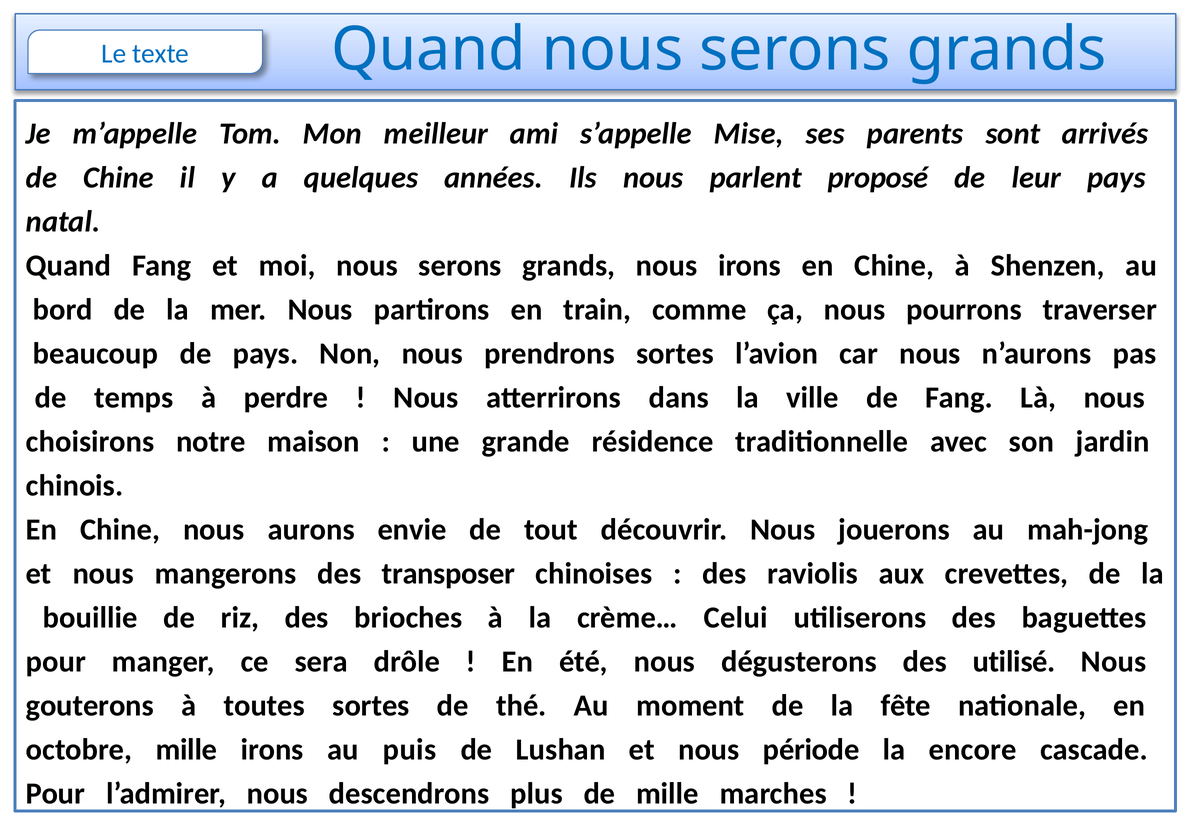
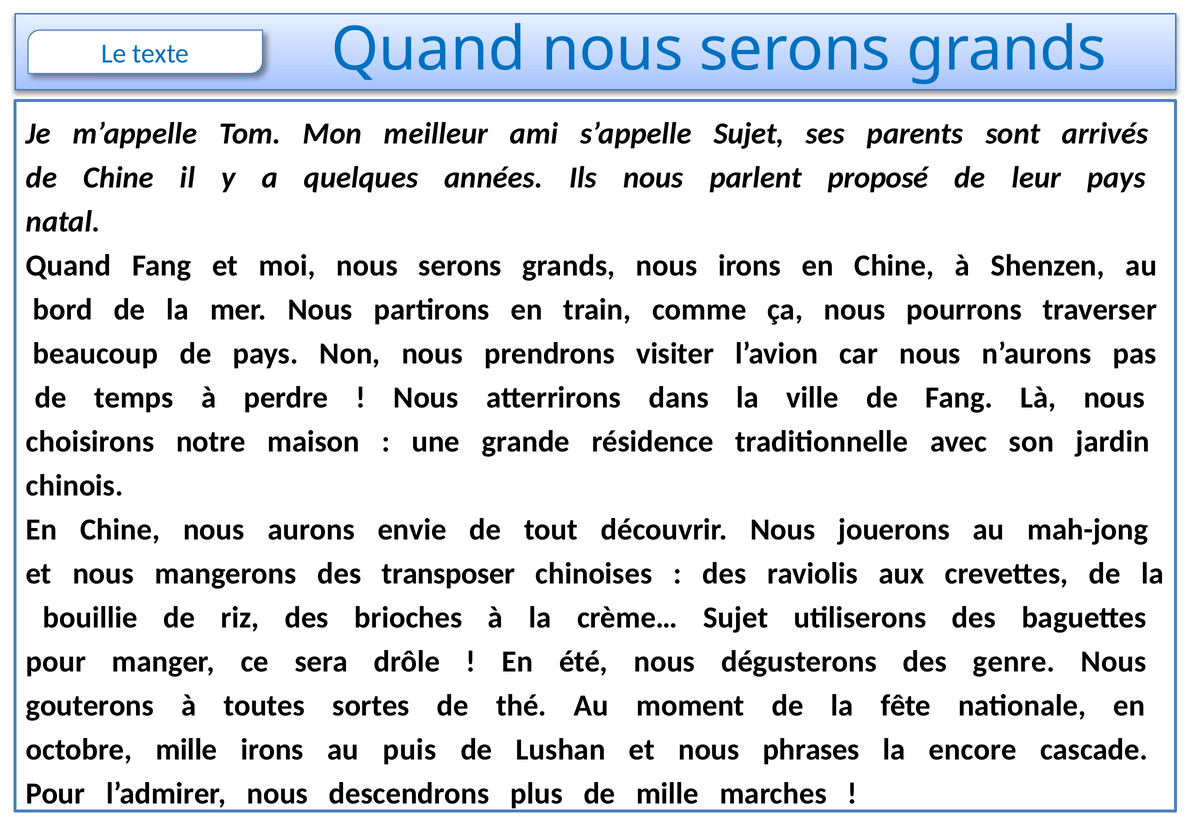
s’appelle Mise: Mise -> Sujet
prendrons sortes: sortes -> visiter
crème… Celui: Celui -> Sujet
utilisé: utilisé -> genre
période: période -> phrases
